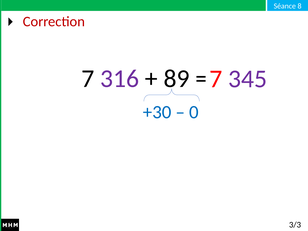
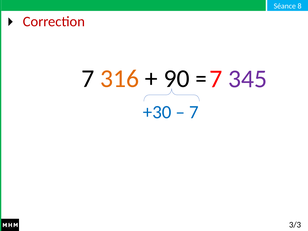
316 colour: purple -> orange
89: 89 -> 90
0 at (194, 112): 0 -> 7
